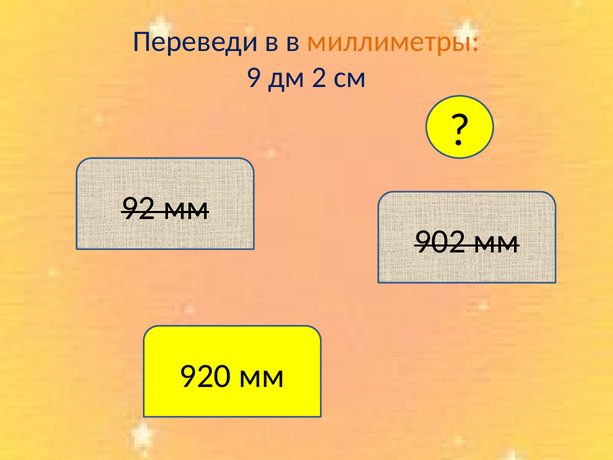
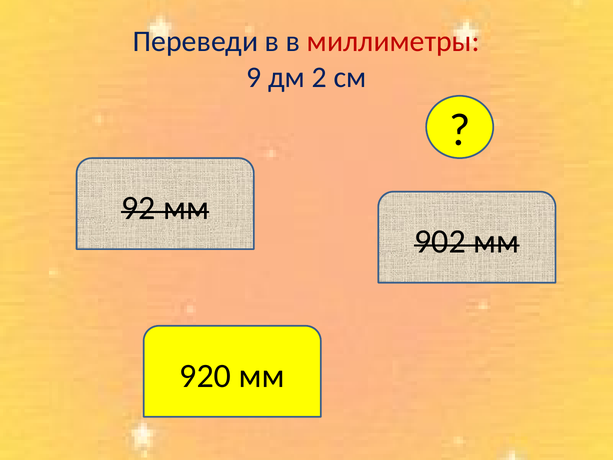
миллиметры colour: orange -> red
